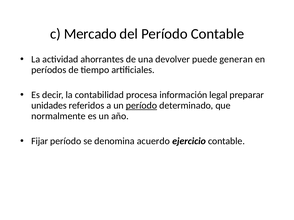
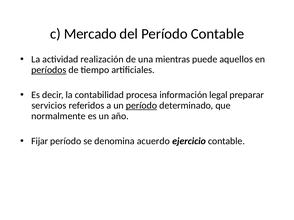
ahorrantes: ahorrantes -> realización
devolver: devolver -> mientras
generan: generan -> aquellos
períodos underline: none -> present
unidades: unidades -> servicios
